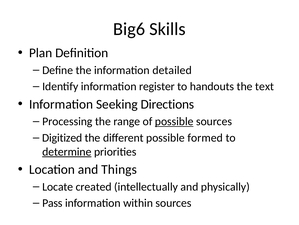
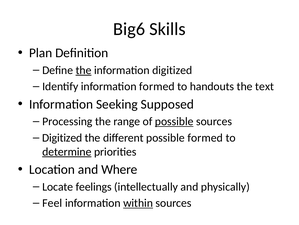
the at (84, 70) underline: none -> present
information detailed: detailed -> digitized
information register: register -> formed
Directions: Directions -> Supposed
Things: Things -> Where
created: created -> feelings
Pass: Pass -> Feel
within underline: none -> present
